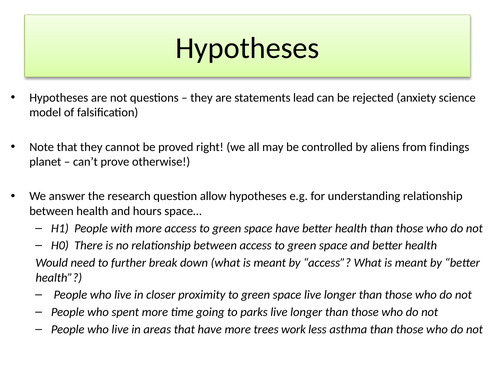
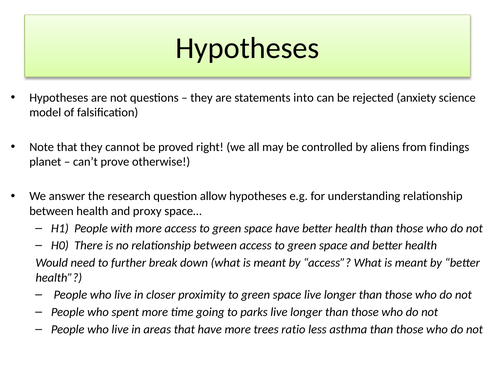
lead: lead -> into
hours: hours -> proxy
work: work -> ratio
